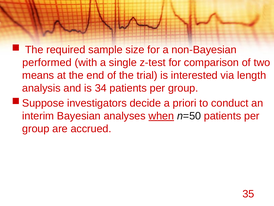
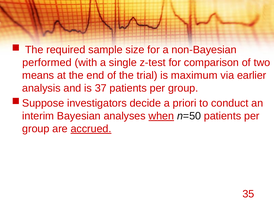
interested: interested -> maximum
length: length -> earlier
34: 34 -> 37
accrued underline: none -> present
